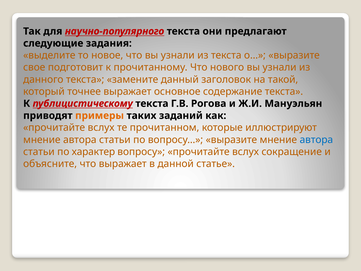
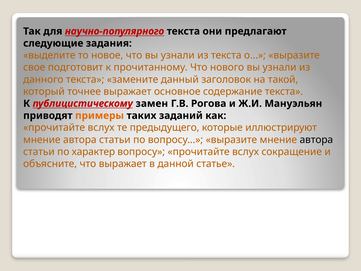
публицистическому текста: текста -> замен
прочитанном: прочитанном -> предыдущего
автора at (316, 140) colour: blue -> black
